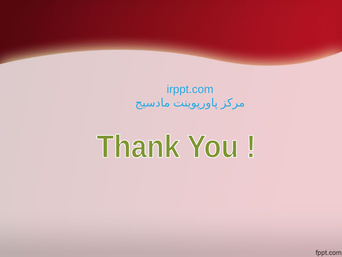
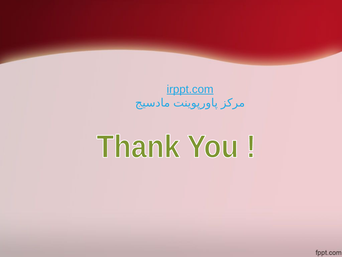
irppt.com underline: none -> present
